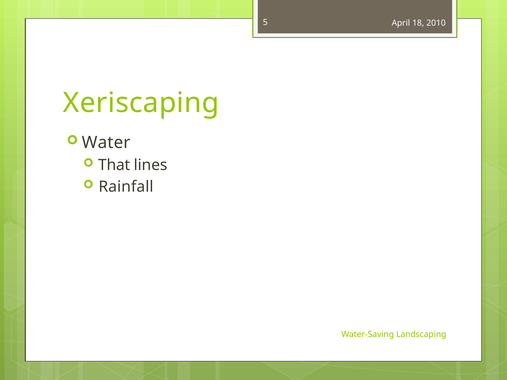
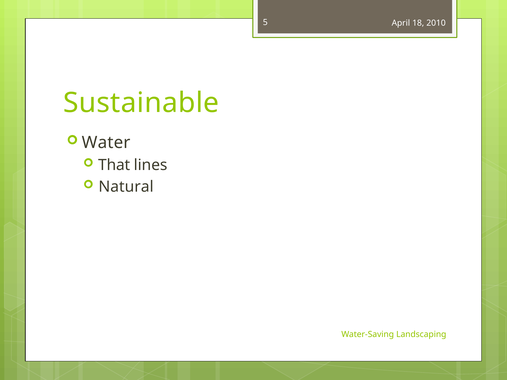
Xeriscaping: Xeriscaping -> Sustainable
Rainfall: Rainfall -> Natural
